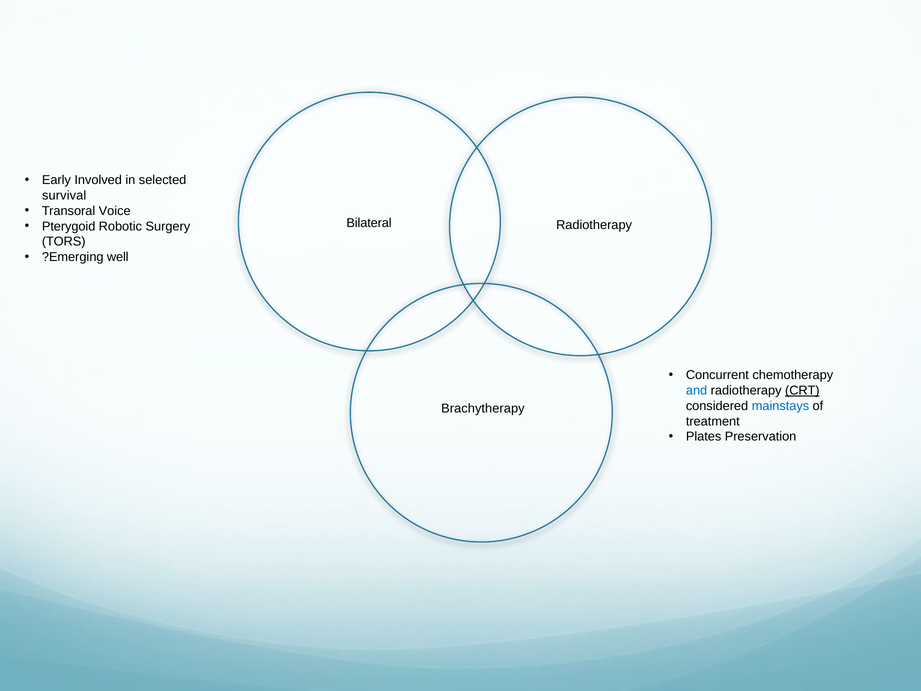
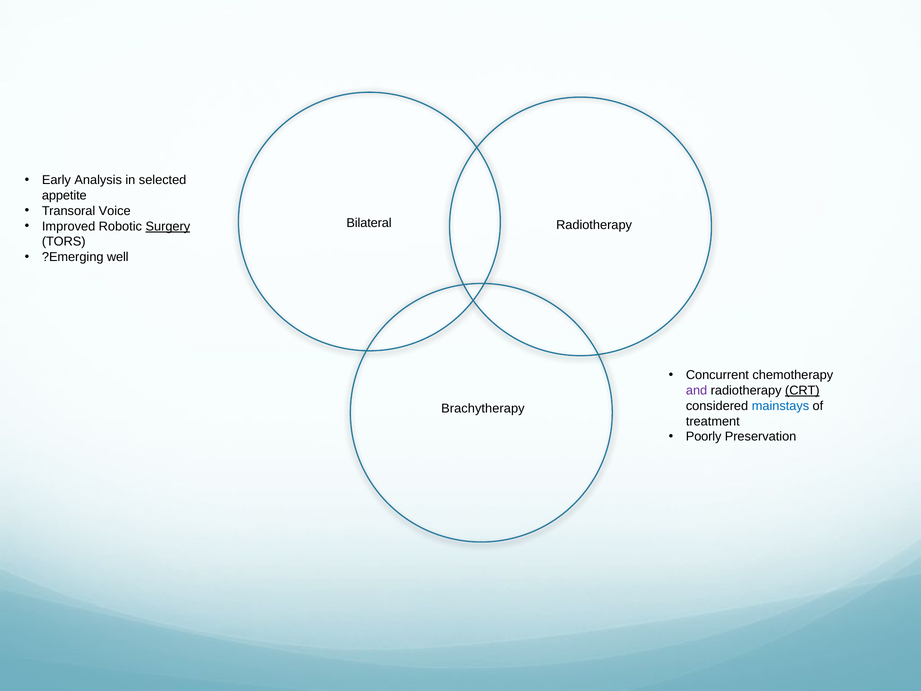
Involved: Involved -> Analysis
survival: survival -> appetite
Pterygoid: Pterygoid -> Improved
Surgery underline: none -> present
and colour: blue -> purple
Plates: Plates -> Poorly
